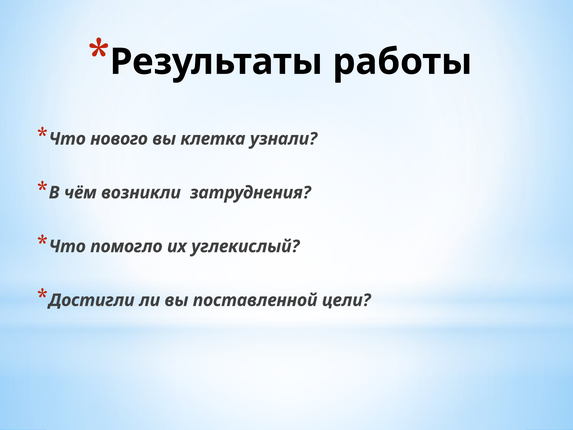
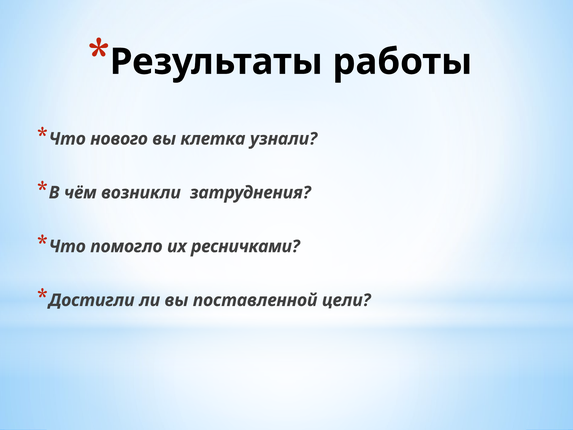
углекислый: углекислый -> ресничками
